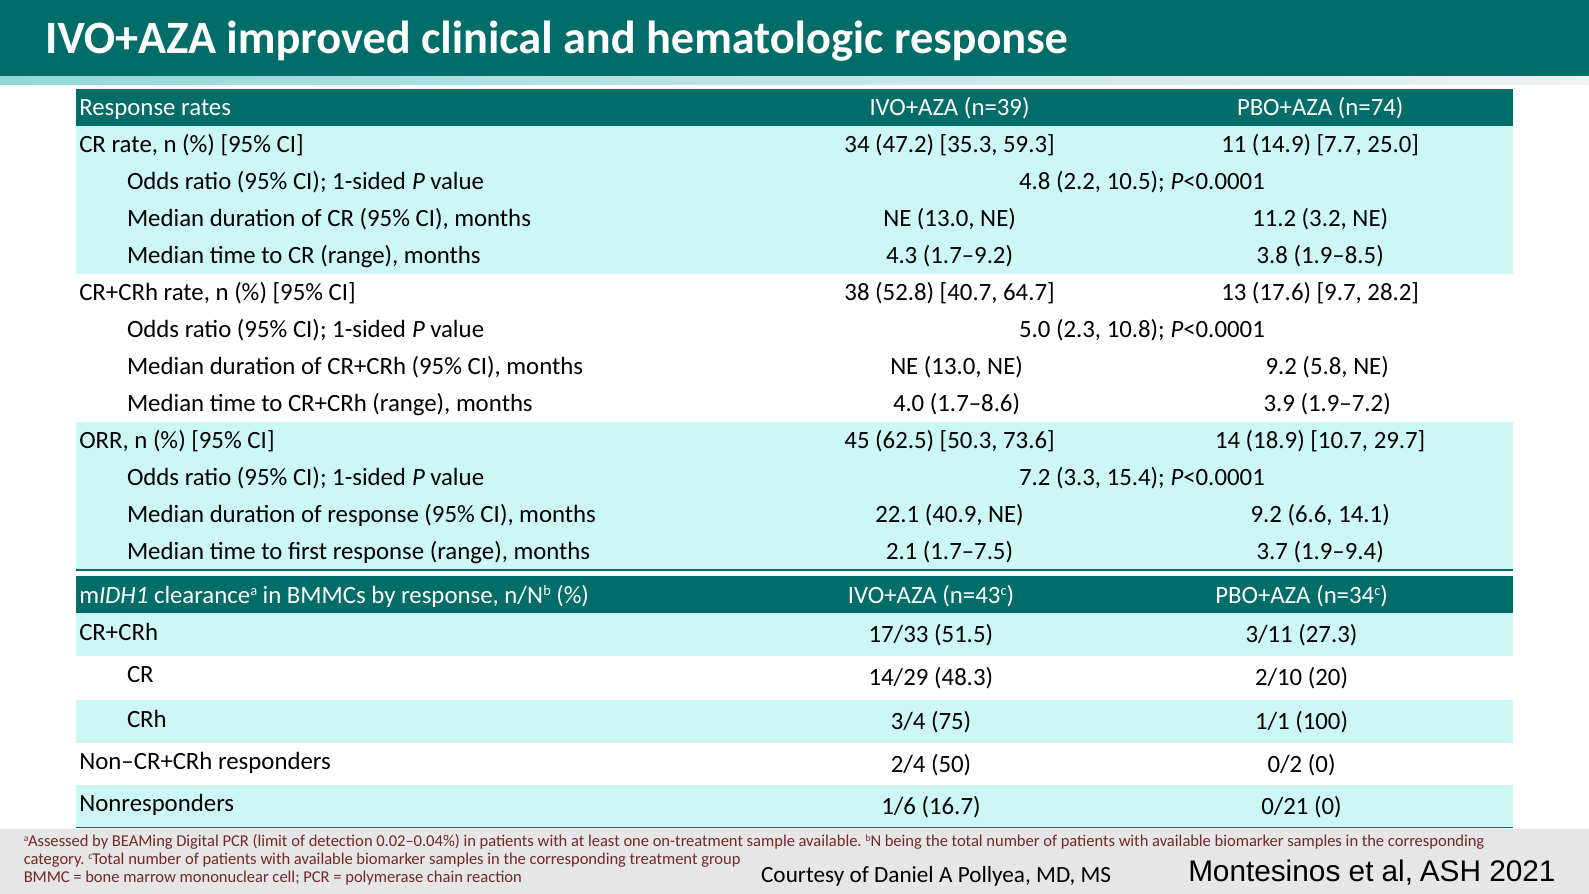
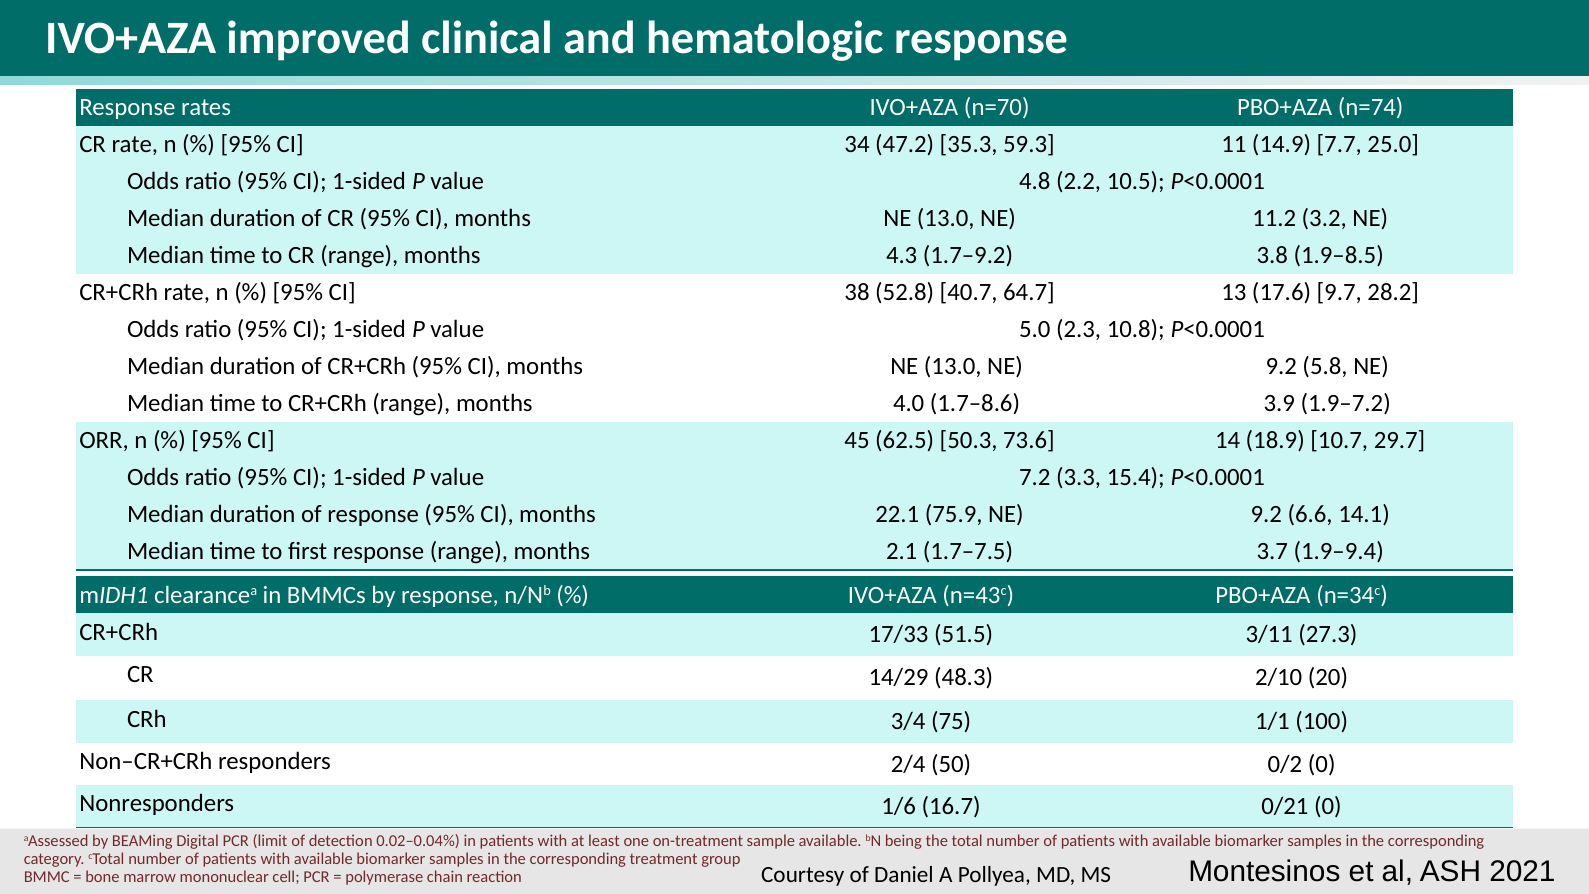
n=39: n=39 -> n=70
40.9: 40.9 -> 75.9
